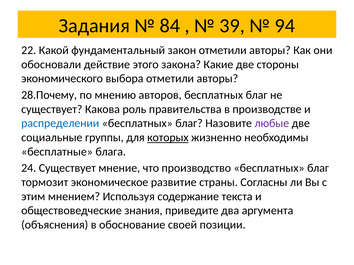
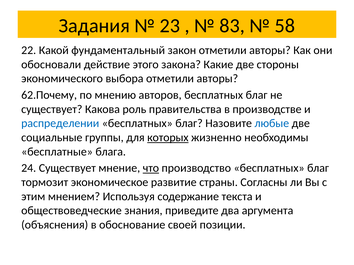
84: 84 -> 23
39: 39 -> 83
94: 94 -> 58
28.Почему: 28.Почему -> 62.Почему
любые colour: purple -> blue
что underline: none -> present
